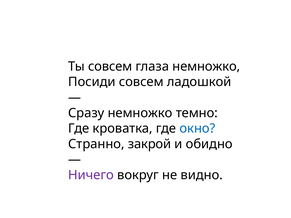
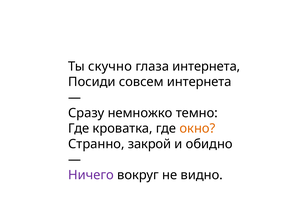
Ты совсем: совсем -> скучно
глаза немножко: немножко -> интернета
совсем ладошкой: ладошкой -> интернета
окно colour: blue -> orange
